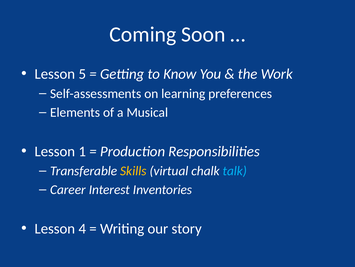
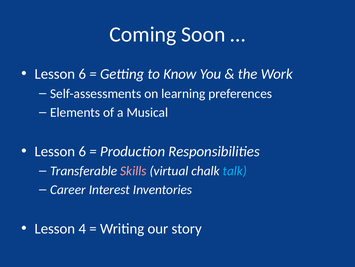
5 at (82, 74): 5 -> 6
1 at (82, 151): 1 -> 6
Skills colour: yellow -> pink
